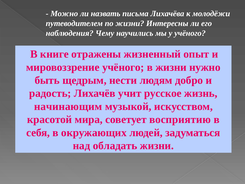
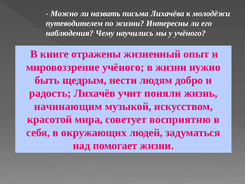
русское: русское -> поняли
обладать: обладать -> помогает
